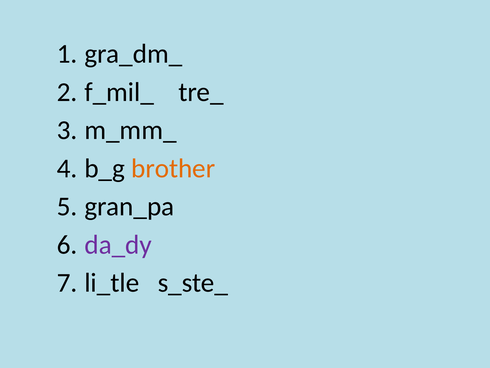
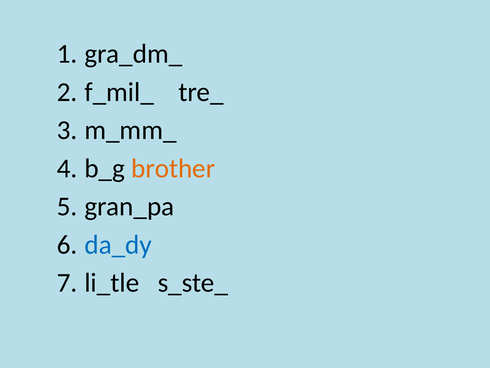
da_dy colour: purple -> blue
